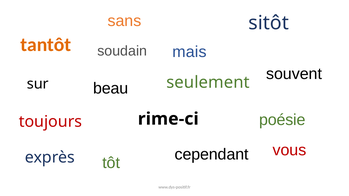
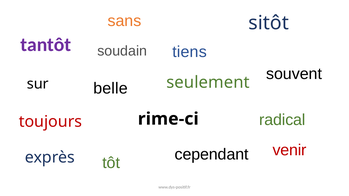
tantôt colour: orange -> purple
mais: mais -> tiens
beau: beau -> belle
poésie: poésie -> radical
vous: vous -> venir
